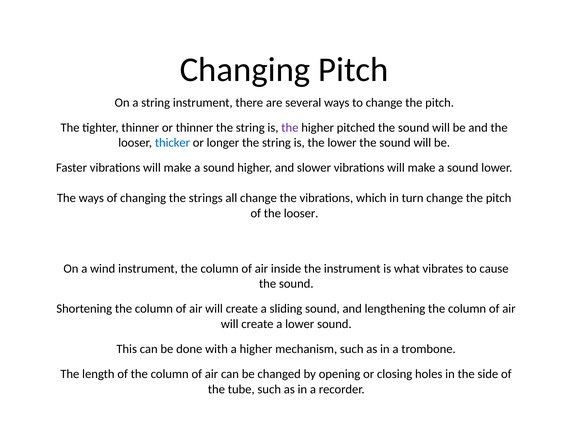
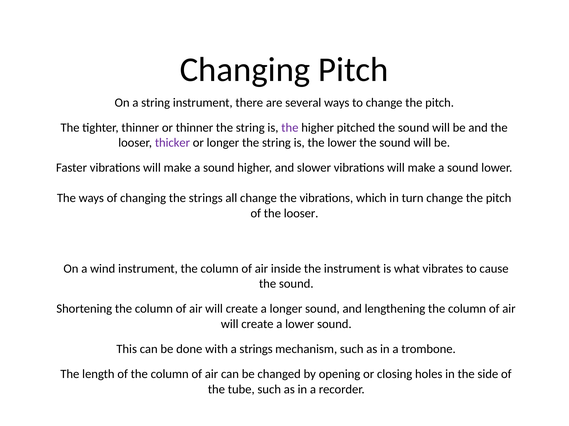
thicker colour: blue -> purple
a sliding: sliding -> longer
a higher: higher -> strings
